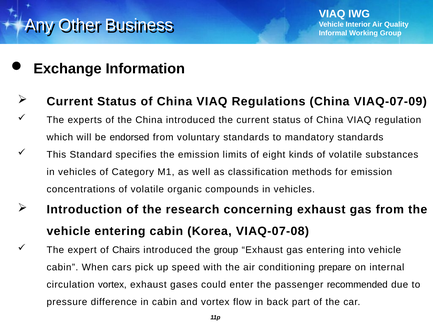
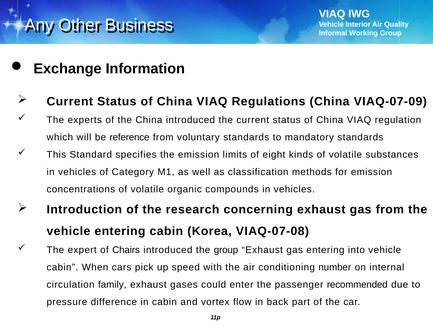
endorsed: endorsed -> reference
prepare: prepare -> number
circulation vortex: vortex -> family
